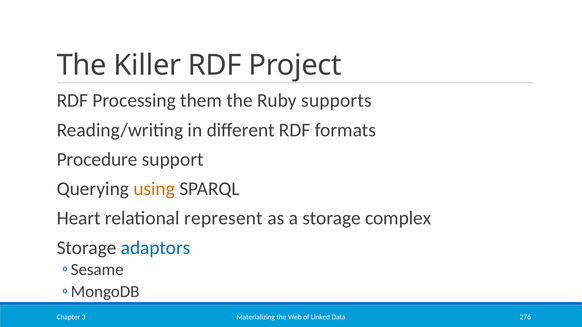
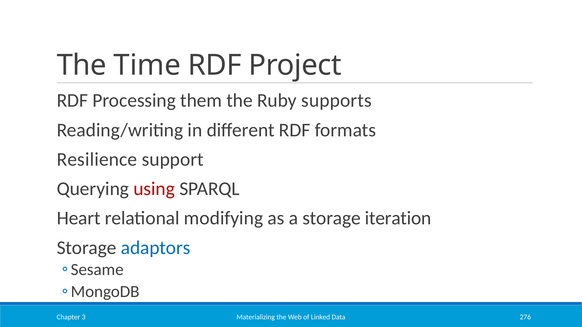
Killer: Killer -> Time
Procedure: Procedure -> Resilience
using colour: orange -> red
represent: represent -> modifying
complex: complex -> iteration
